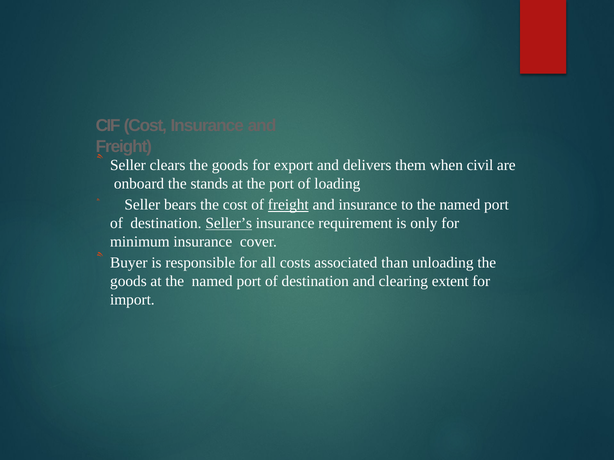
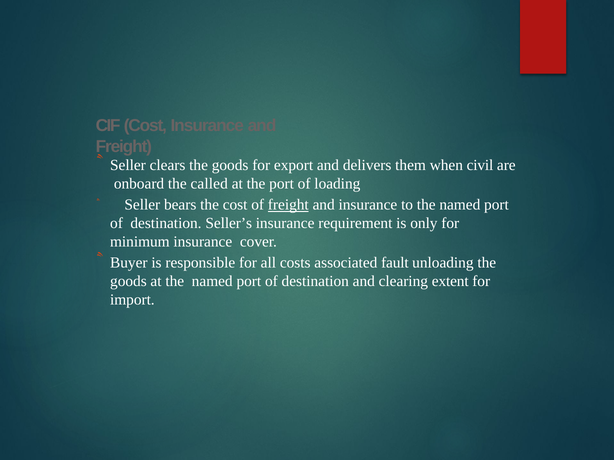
stands: stands -> called
Seller’s underline: present -> none
than: than -> fault
